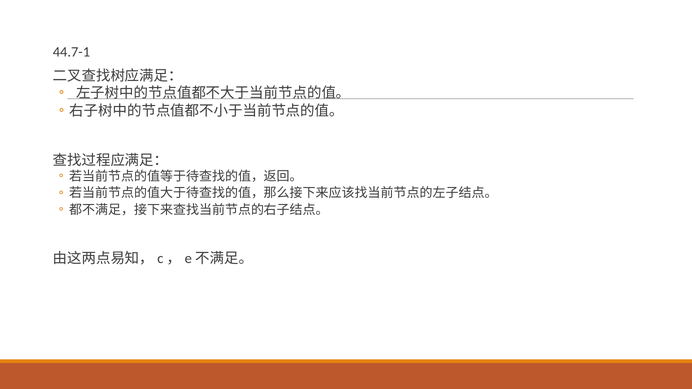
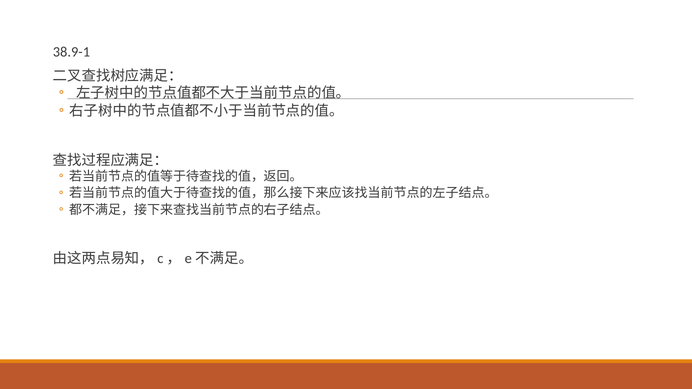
44.7-1: 44.7-1 -> 38.9-1
